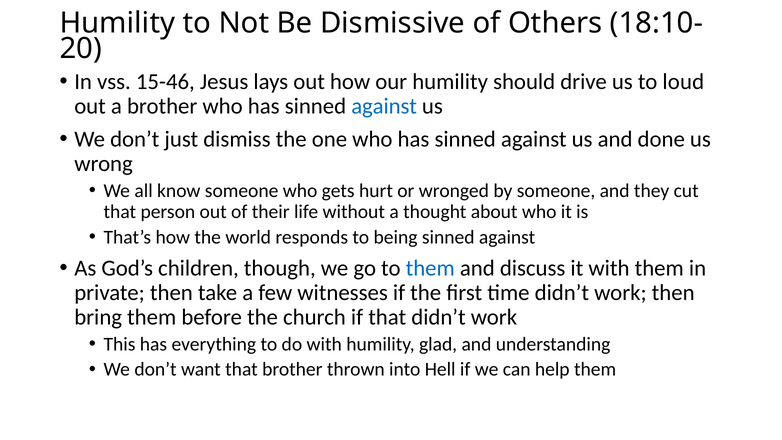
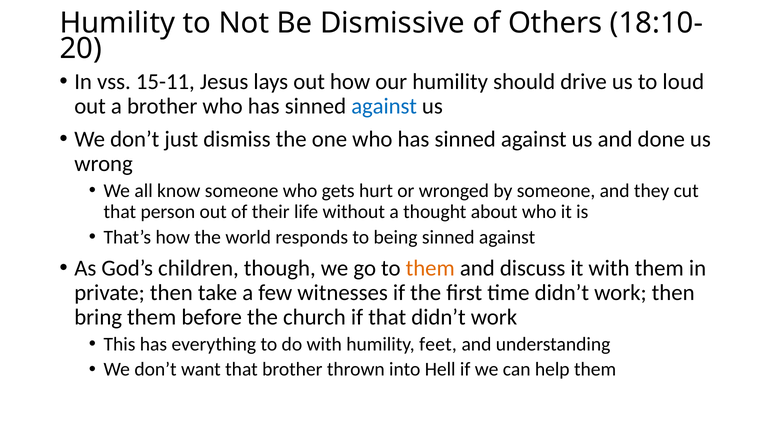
15-46: 15-46 -> 15-11
them at (430, 268) colour: blue -> orange
glad: glad -> feet
